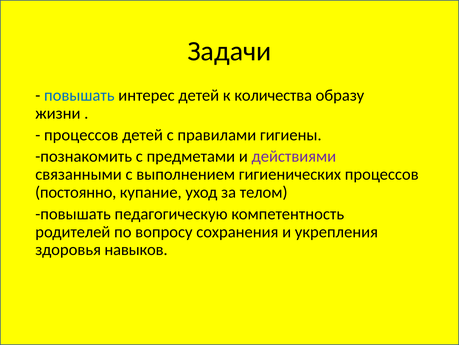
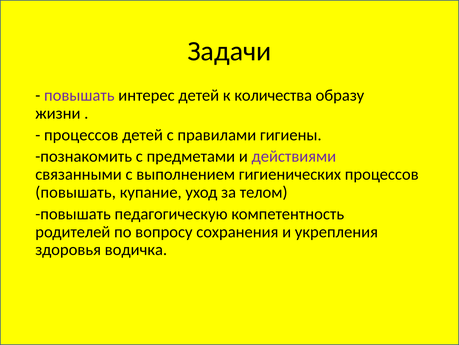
повышать at (79, 95) colour: blue -> purple
постоянно at (76, 192): постоянно -> повышать
навыков: навыков -> водичка
